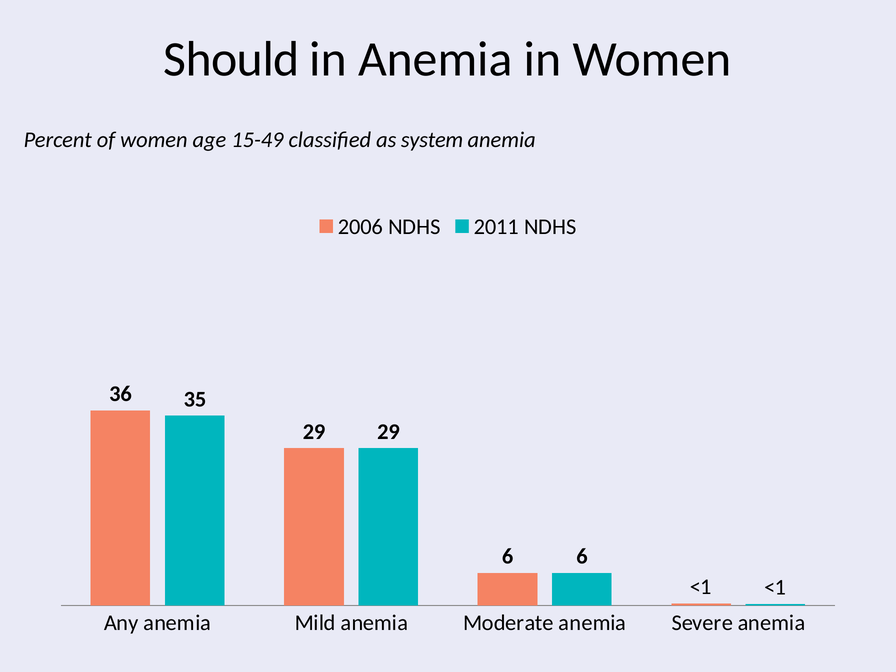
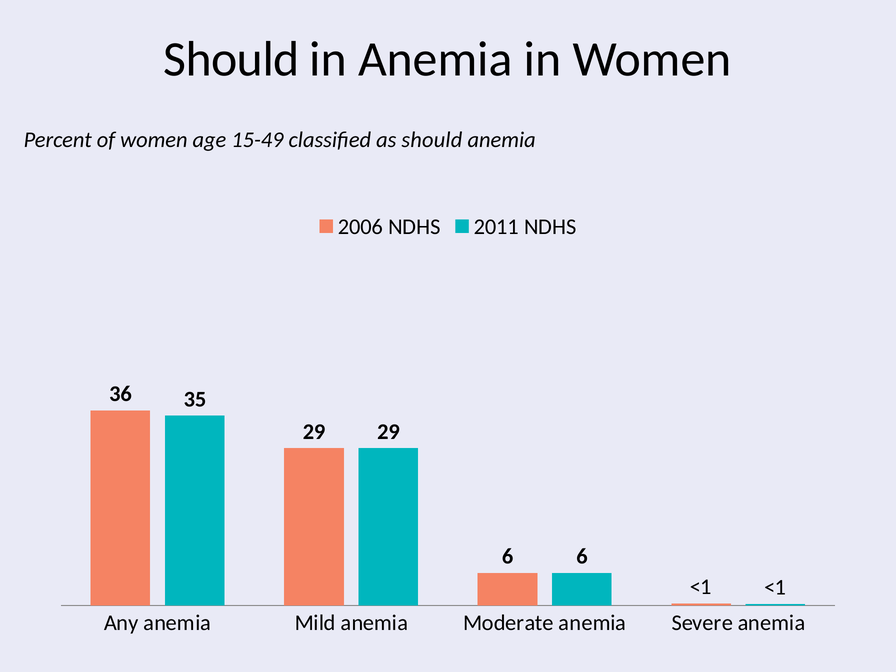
as system: system -> should
